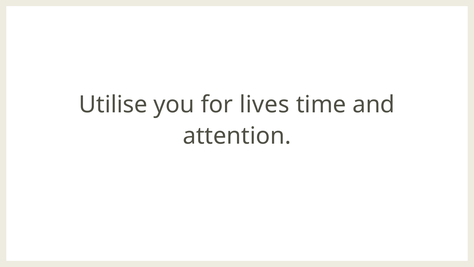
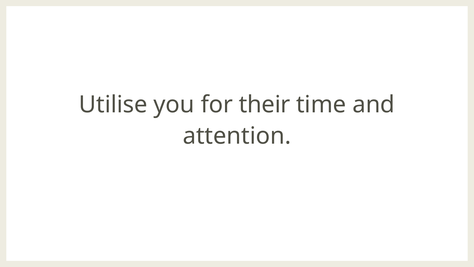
lives: lives -> their
